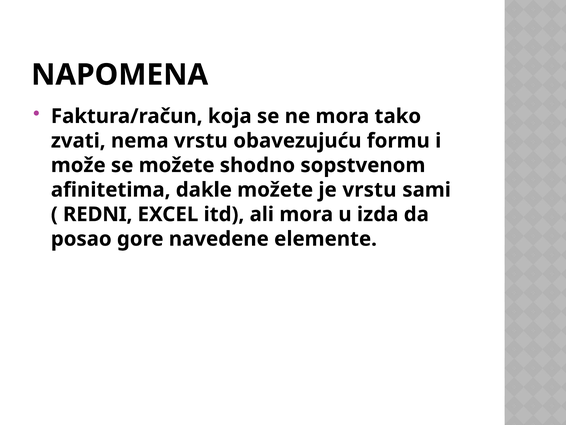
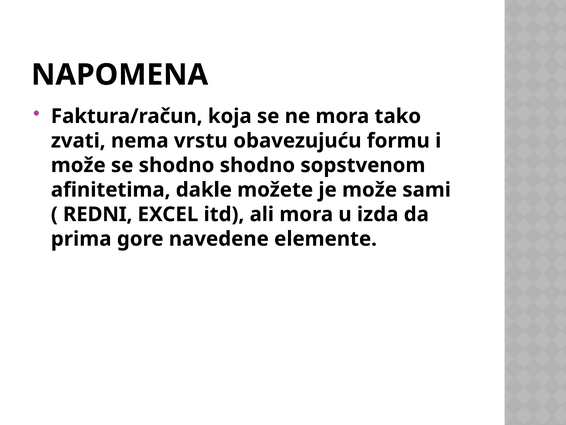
se možete: možete -> shodno
je vrstu: vrstu -> može
posao: posao -> prima
